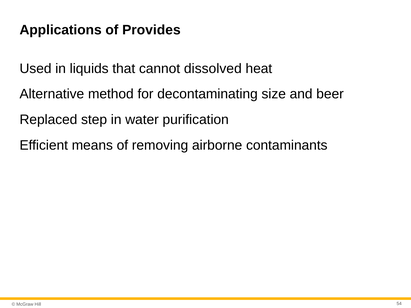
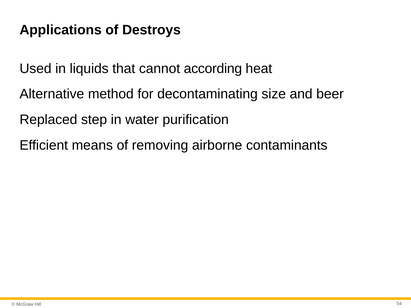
Provides: Provides -> Destroys
dissolved: dissolved -> according
